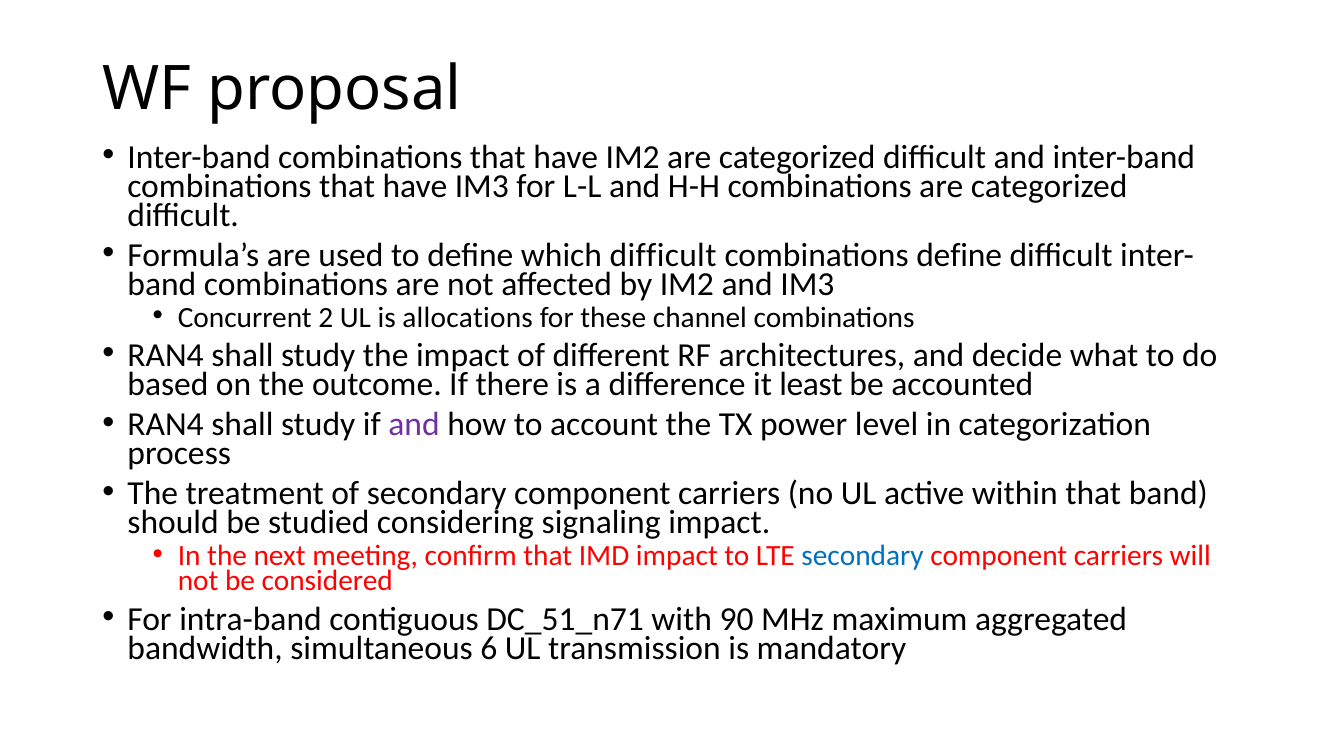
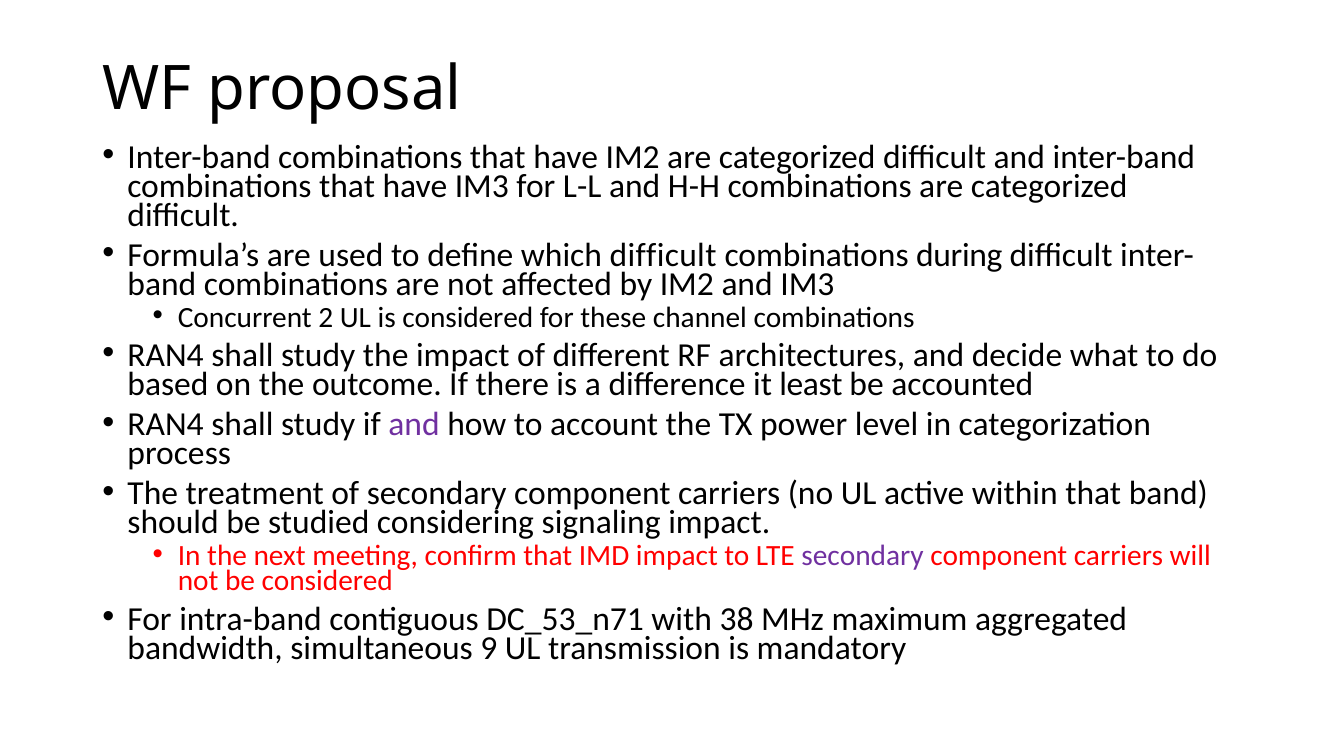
combinations define: define -> during
is allocations: allocations -> considered
secondary at (862, 556) colour: blue -> purple
DC_51_n71: DC_51_n71 -> DC_53_n71
90: 90 -> 38
6: 6 -> 9
